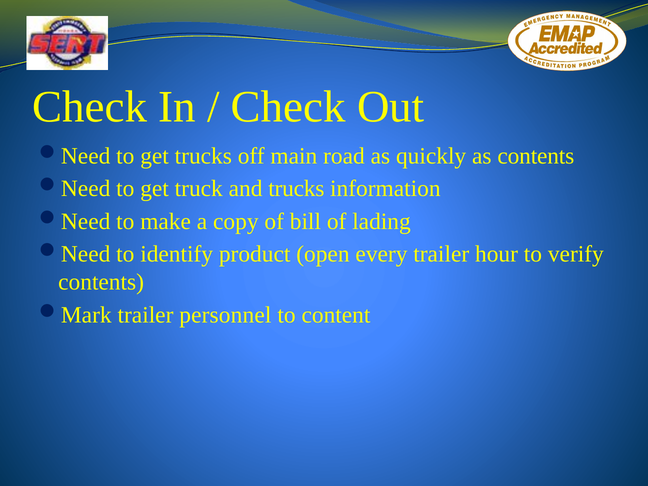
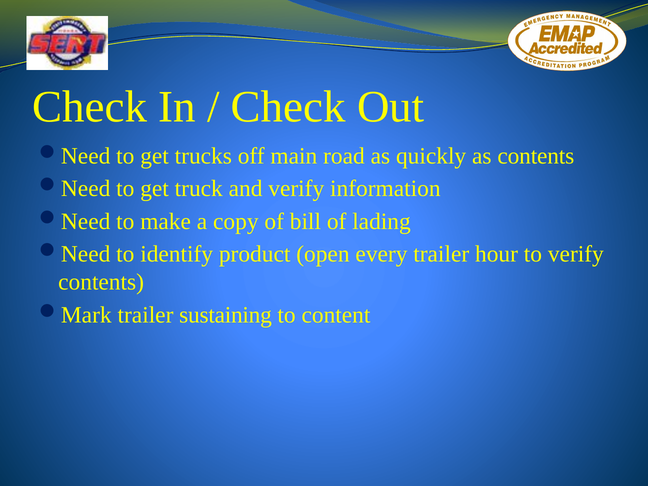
and trucks: trucks -> verify
personnel: personnel -> sustaining
